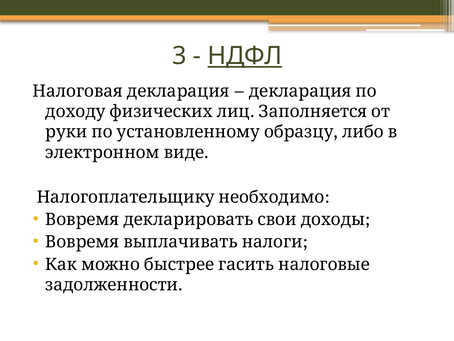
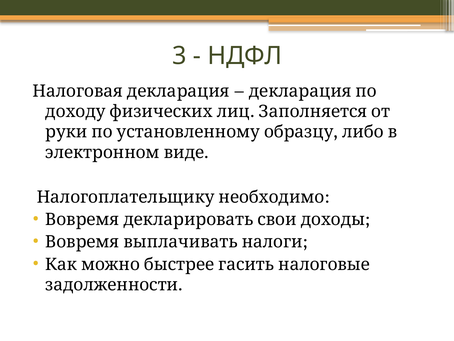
НДФЛ underline: present -> none
